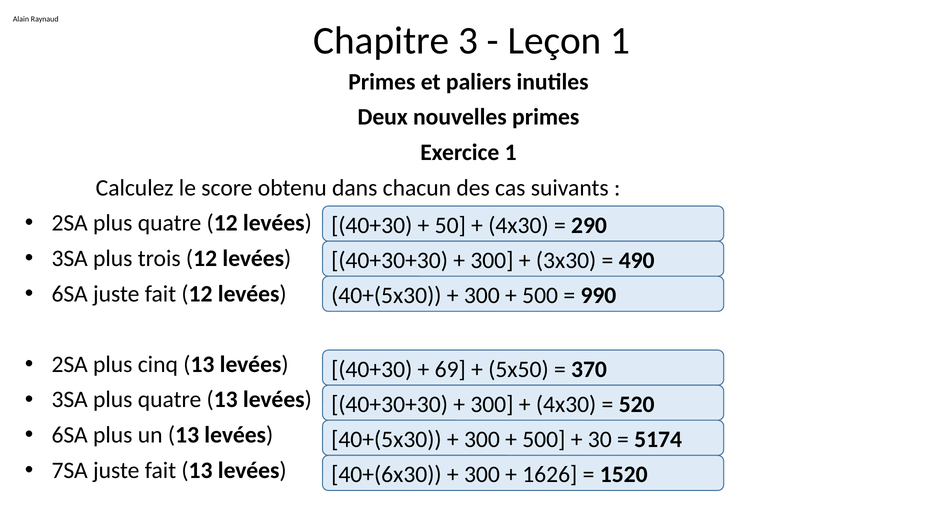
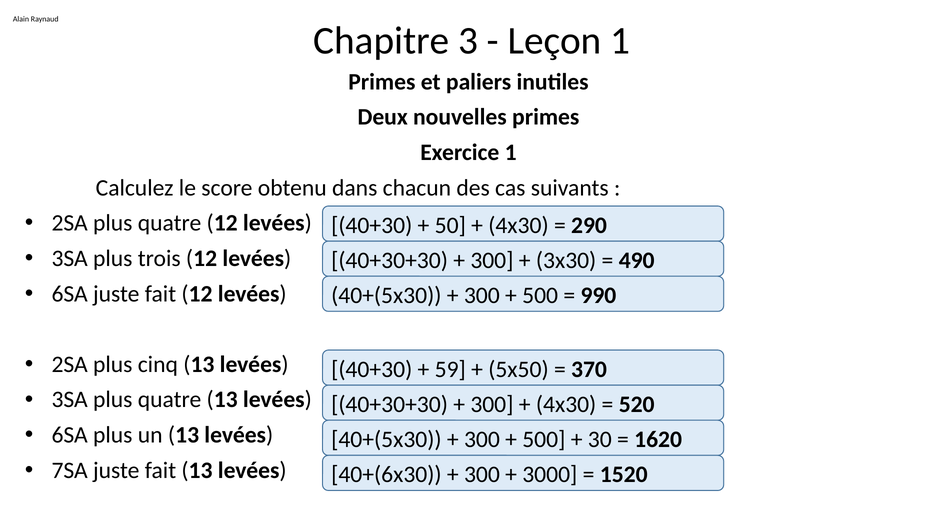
69: 69 -> 59
5174: 5174 -> 1620
1626: 1626 -> 3000
